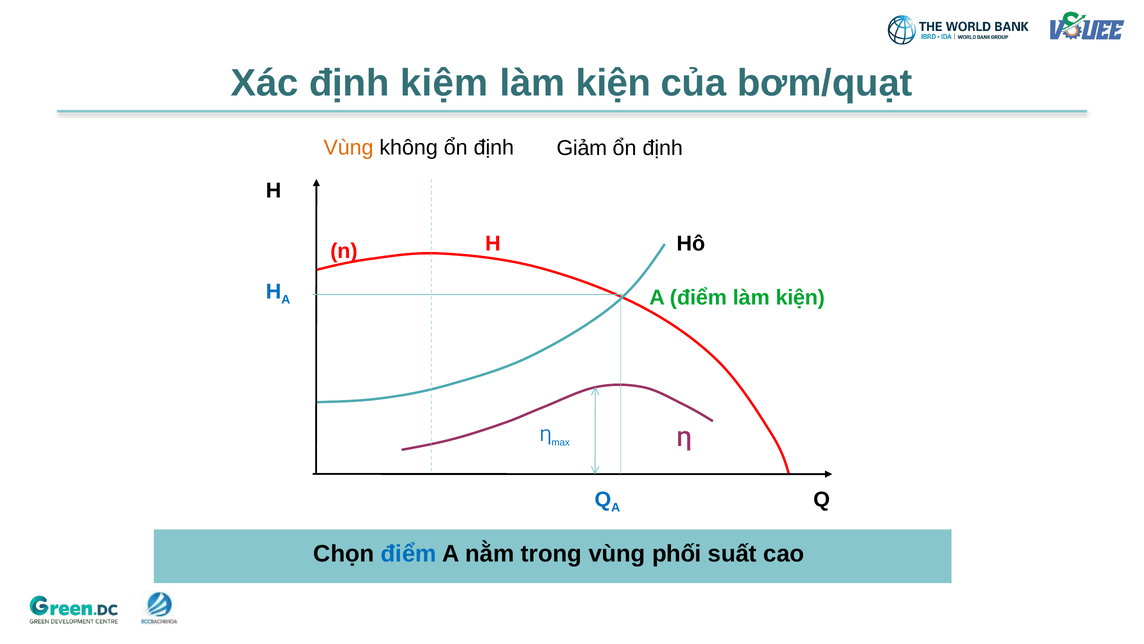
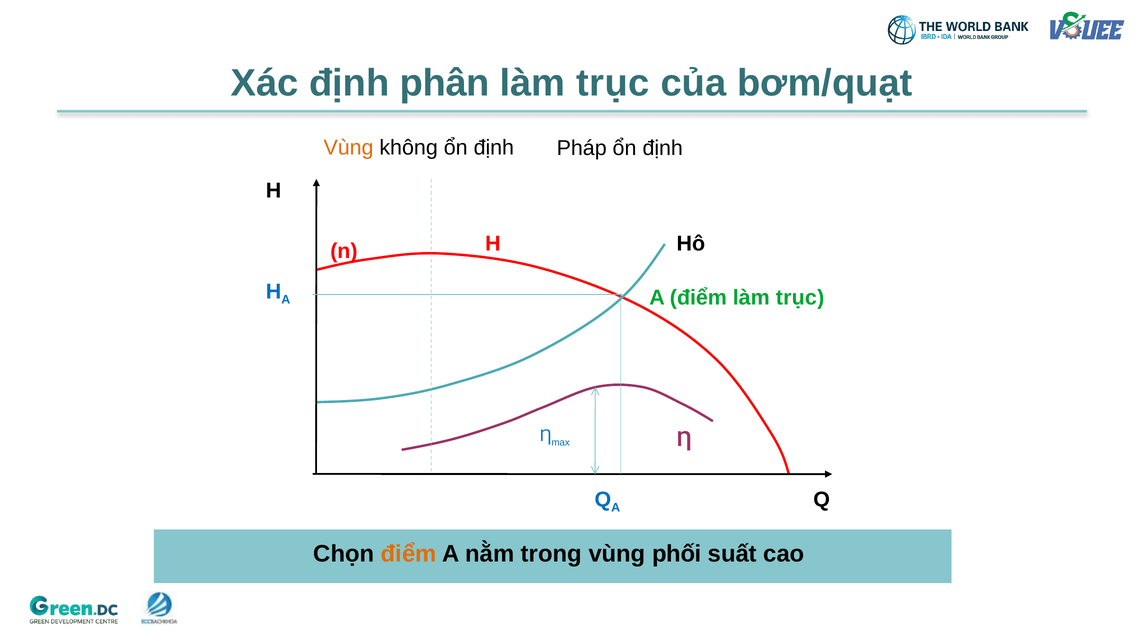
kiệm: kiệm -> phân
kiện at (613, 83): kiện -> trục
Giảm: Giảm -> Pháp
điểm làm kiện: kiện -> trục
điểm at (409, 554) colour: blue -> orange
